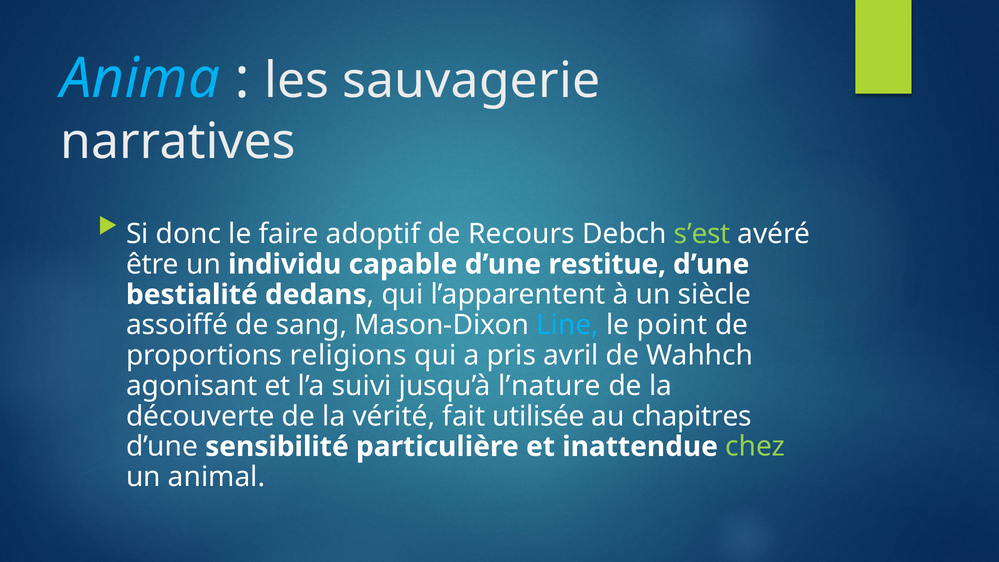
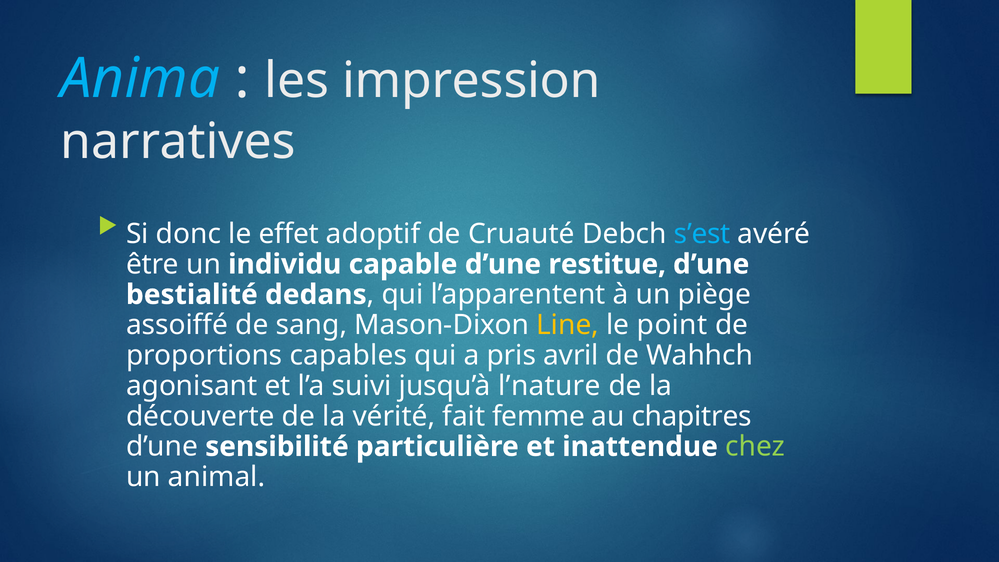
sauvagerie: sauvagerie -> impression
faire: faire -> effet
Recours: Recours -> Cruauté
s’est colour: light green -> light blue
siècle: siècle -> piège
Line colour: light blue -> yellow
religions: religions -> capables
utilisée: utilisée -> femme
